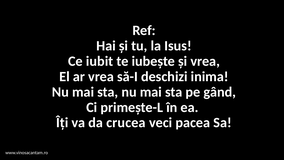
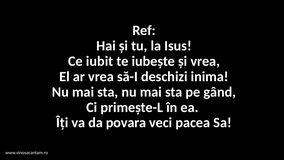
crucea: crucea -> povara
